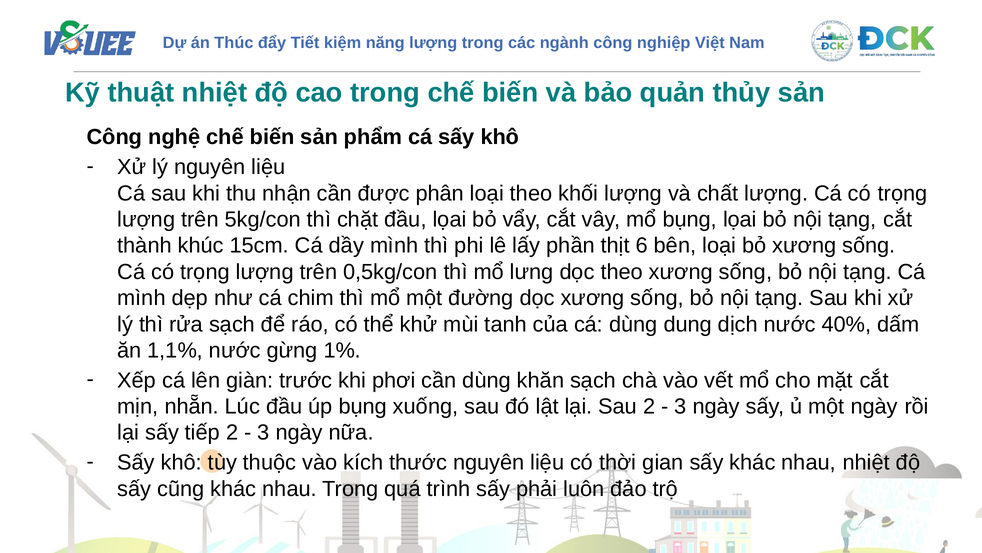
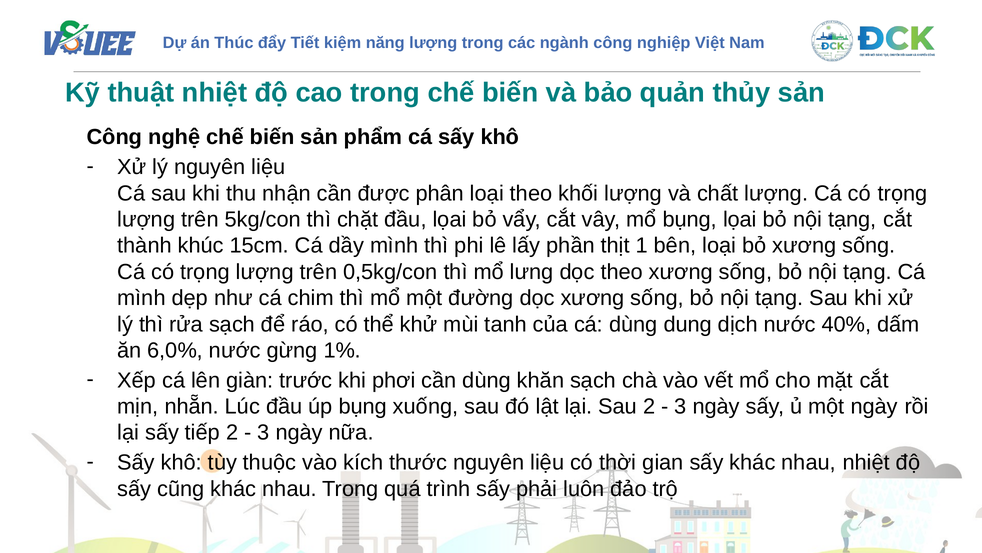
6: 6 -> 1
1,1%: 1,1% -> 6,0%
